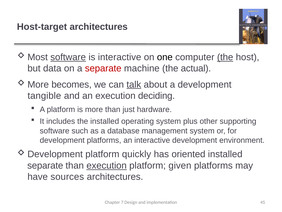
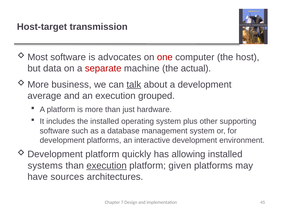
Host-target architectures: architectures -> transmission
software at (68, 57) underline: present -> none
is interactive: interactive -> advocates
one colour: black -> red
the at (225, 57) underline: present -> none
becomes: becomes -> business
tangible: tangible -> average
deciding: deciding -> grouped
oriented: oriented -> allowing
separate at (45, 165): separate -> systems
